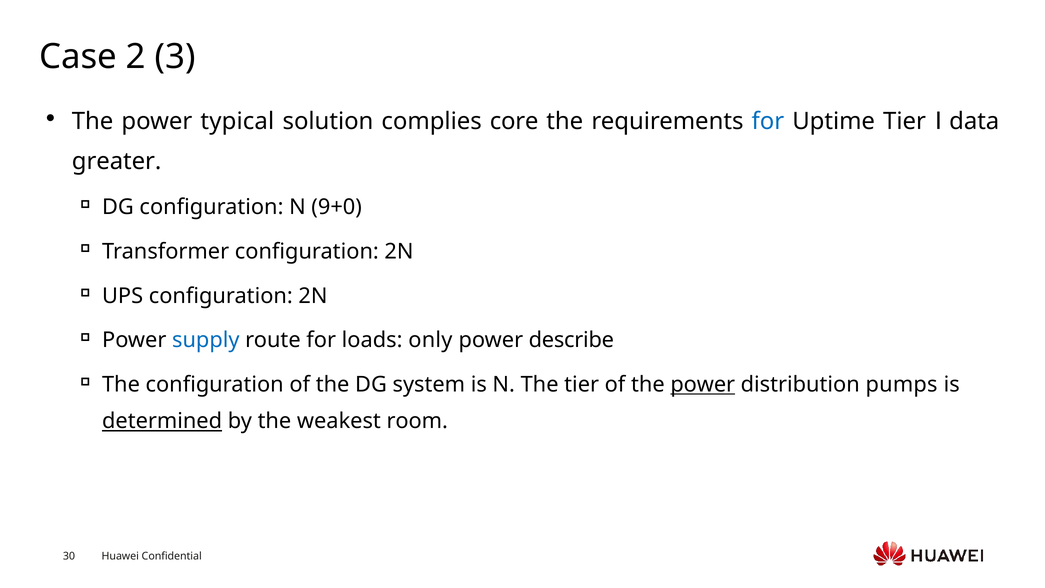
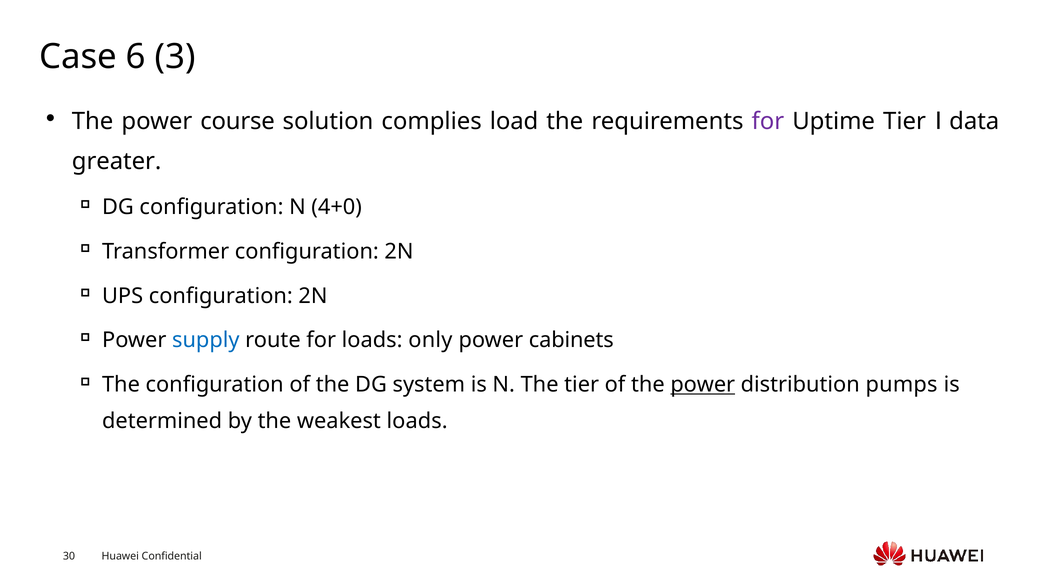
2: 2 -> 6
typical: typical -> course
core: core -> load
for at (768, 121) colour: blue -> purple
9+0: 9+0 -> 4+0
describe: describe -> cabinets
determined underline: present -> none
weakest room: room -> loads
